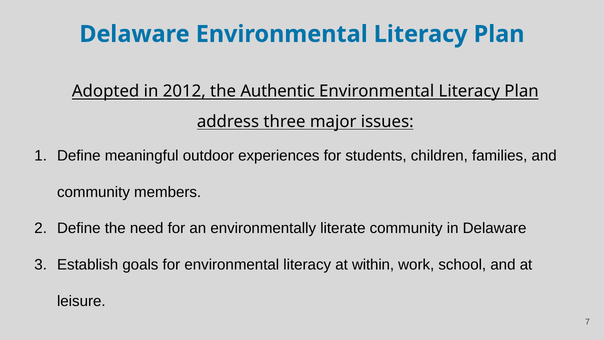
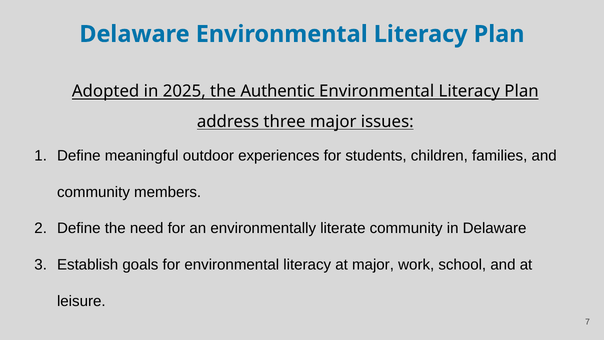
2012: 2012 -> 2025
at within: within -> major
